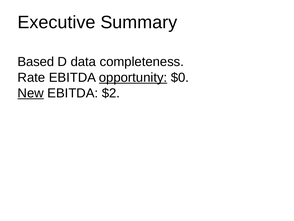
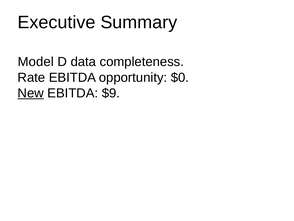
Based: Based -> Model
opportunity underline: present -> none
$2: $2 -> $9
